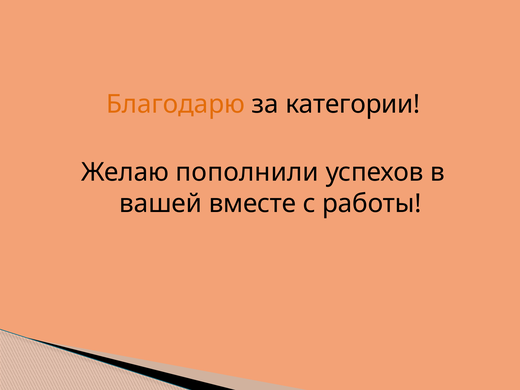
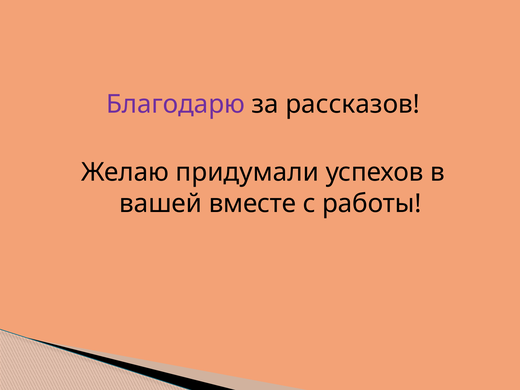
Благодарю colour: orange -> purple
категории: категории -> рассказов
пополнили: пополнили -> придумали
